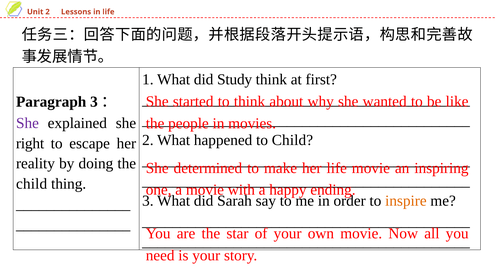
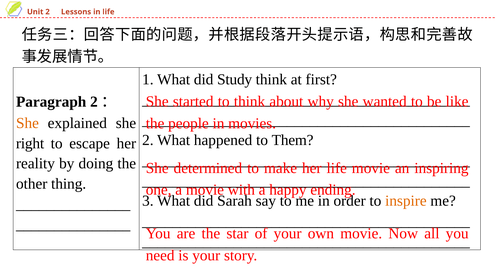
Paragraph 3: 3 -> 2
She at (27, 123) colour: purple -> orange
to Child: Child -> Them
child at (32, 184): child -> other
